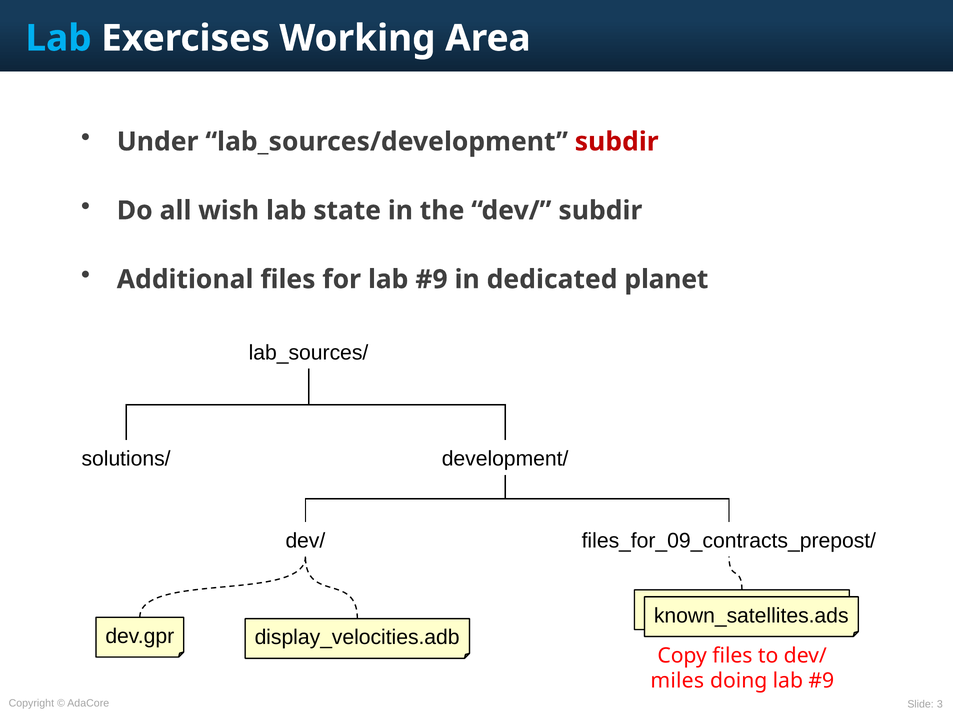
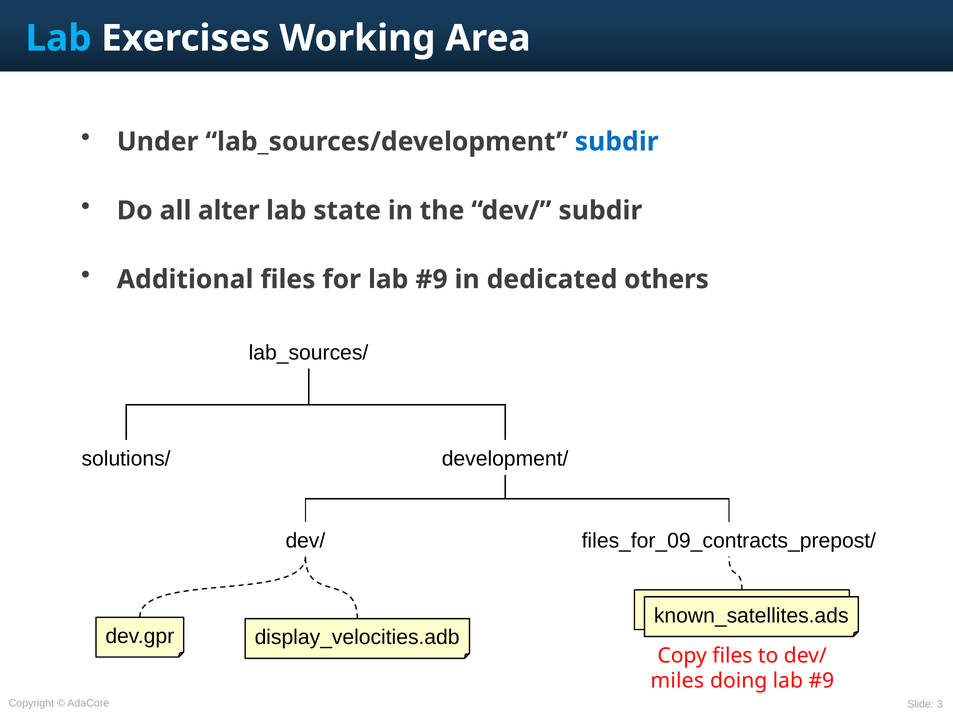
subdir at (617, 142) colour: red -> blue
wish: wish -> alter
planet: planet -> others
